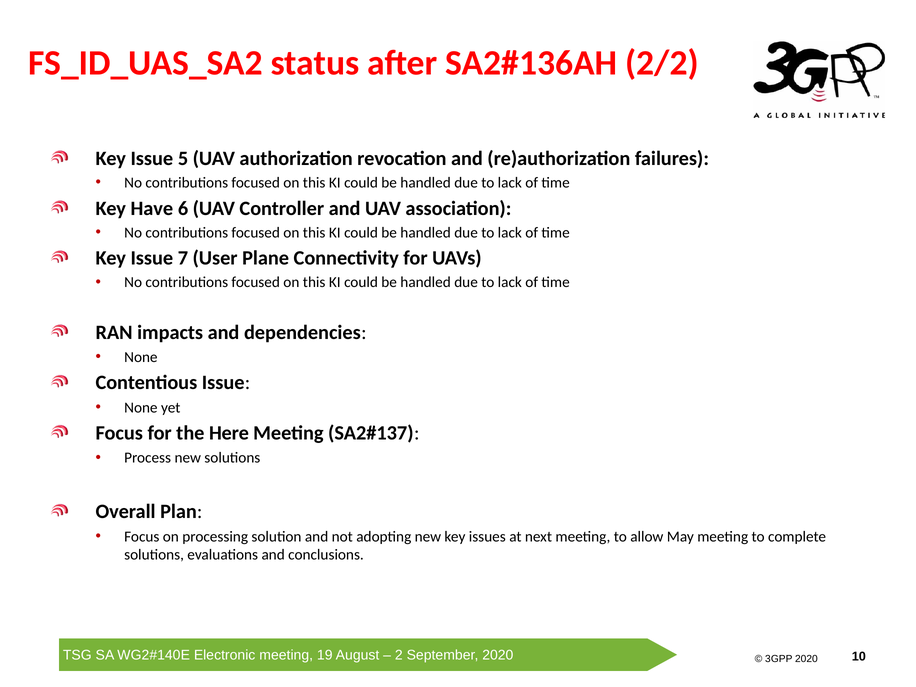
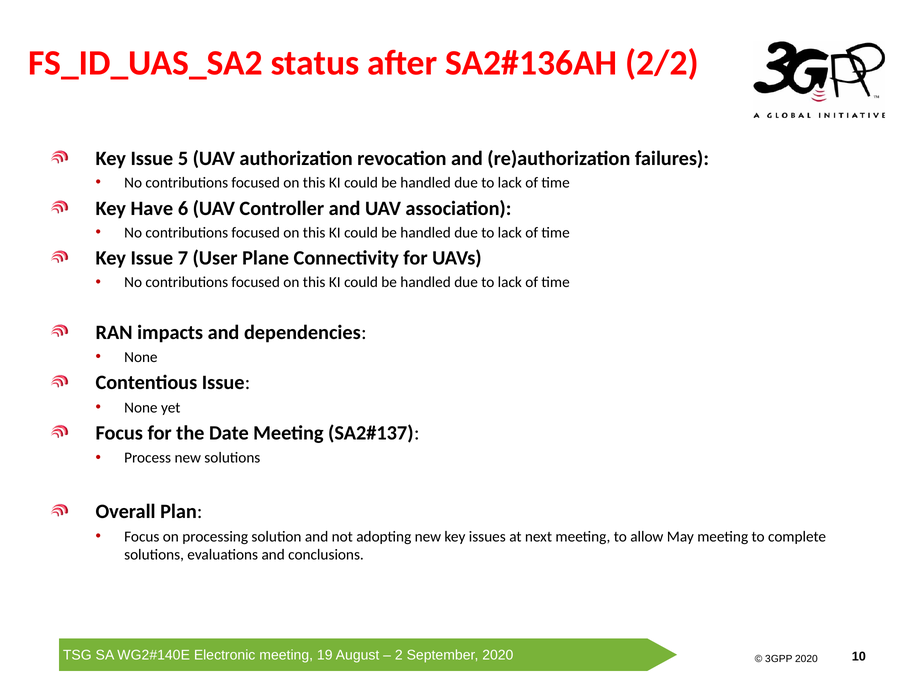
Here: Here -> Date
